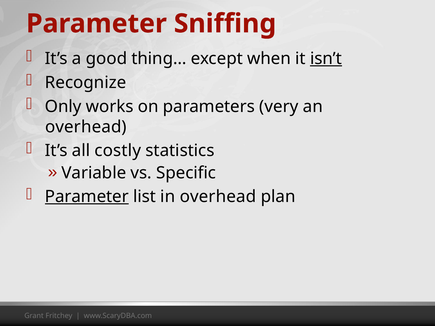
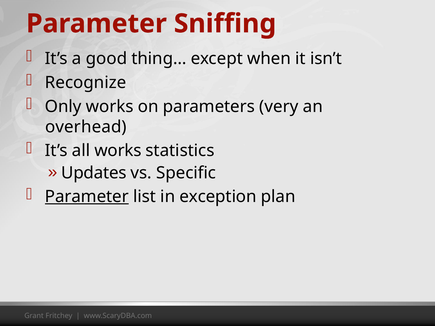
isn’t underline: present -> none
all costly: costly -> works
Variable: Variable -> Updates
in overhead: overhead -> exception
